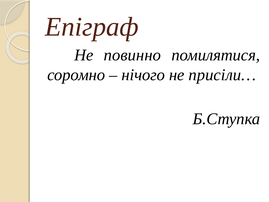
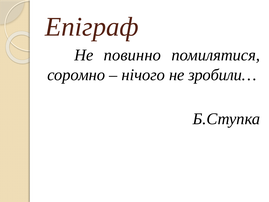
присіли…: присіли… -> зробили…
